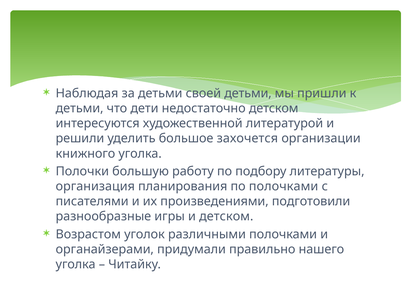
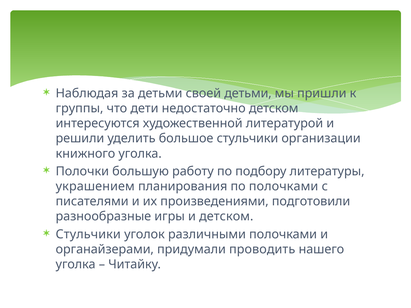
детьми at (80, 108): детьми -> группы
большое захочется: захочется -> стульчики
организация: организация -> украшением
Возрастом at (88, 234): Возрастом -> Стульчики
правильно: правильно -> проводить
